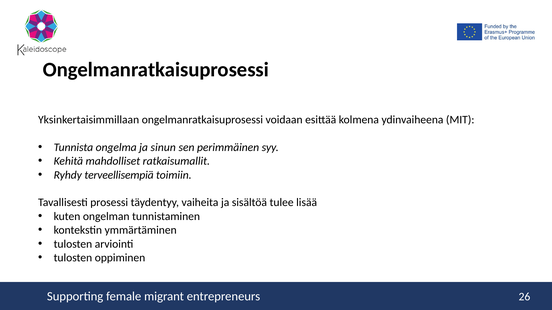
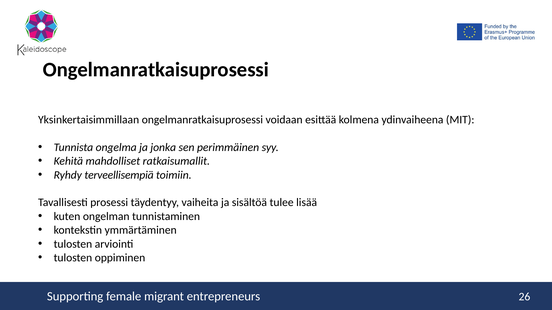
sinun: sinun -> jonka
